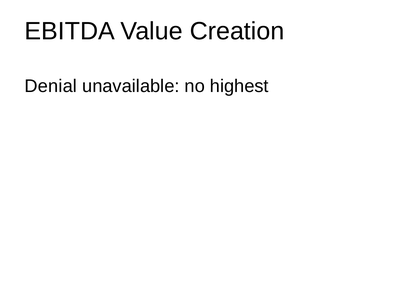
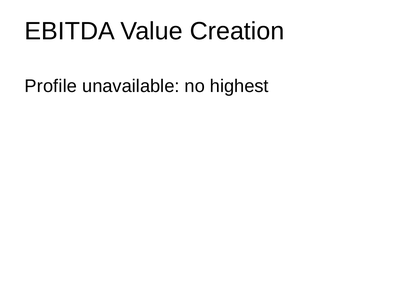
Denial: Denial -> Profile
